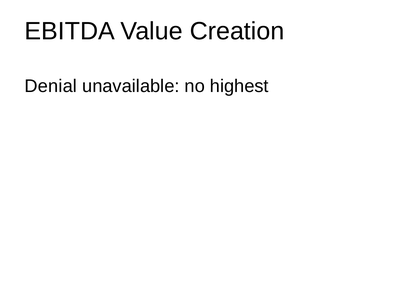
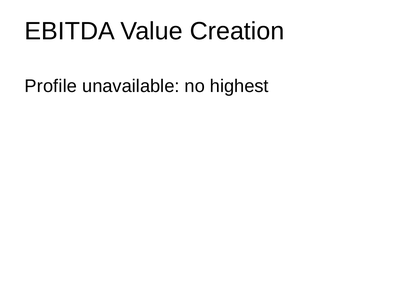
Denial: Denial -> Profile
